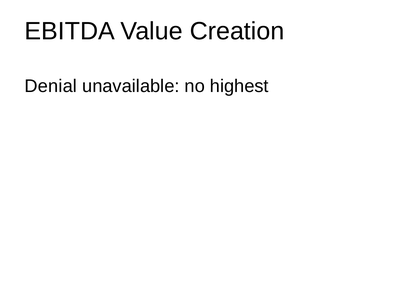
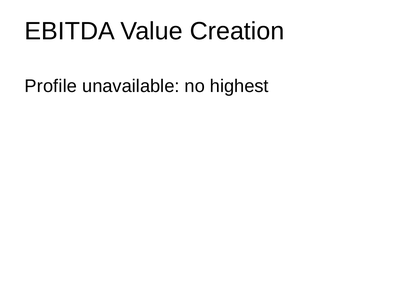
Denial: Denial -> Profile
